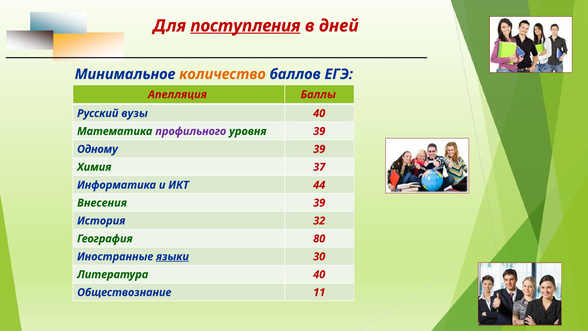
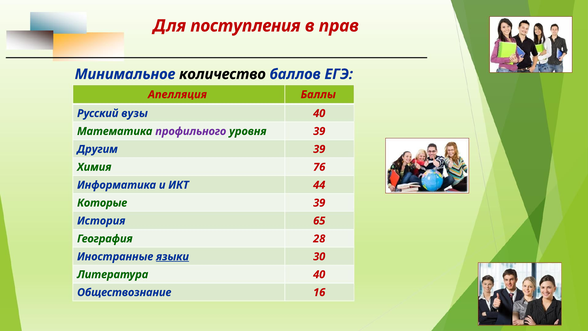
поступления underline: present -> none
дней: дней -> прав
количество colour: orange -> black
Одному: Одному -> Другим
37: 37 -> 76
Внесения: Внесения -> Которые
32: 32 -> 65
80: 80 -> 28
11: 11 -> 16
